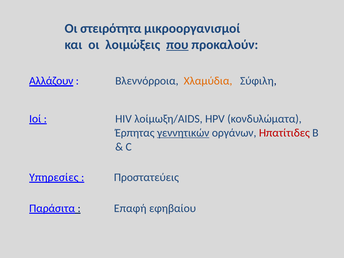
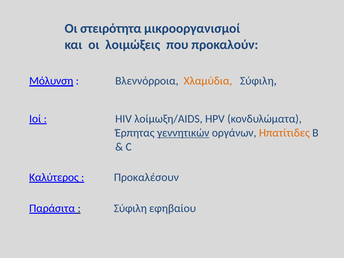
που underline: present -> none
Αλλάζουν: Αλλάζουν -> Μόλυνση
Ηπατίτιδες colour: red -> orange
Υπηρεσίες: Υπηρεσίες -> Καλύτερος
Προστατεύεις: Προστατεύεις -> Προκαλέσουν
Επαφή at (130, 208): Επαφή -> Σύφιλη
